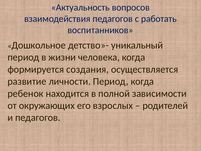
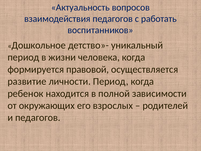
создания: создания -> правовой
